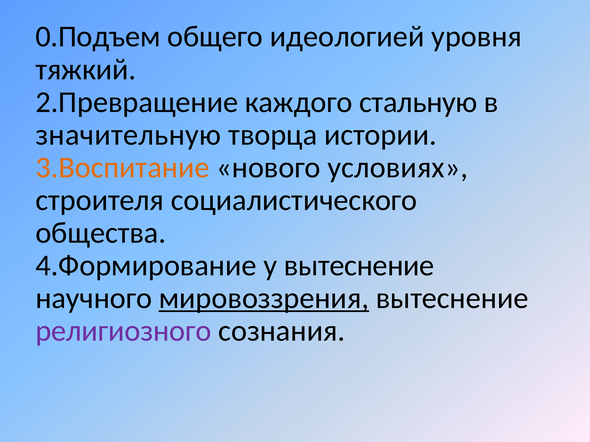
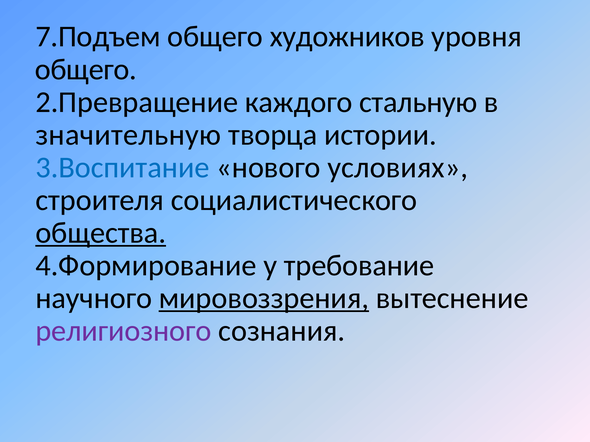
0.Подъем: 0.Подъем -> 7.Подъем
идеологией: идеологией -> художников
тяжкий at (86, 69): тяжкий -> общего
3.Воспитание colour: orange -> blue
общества underline: none -> present
у вытеснение: вытеснение -> требование
